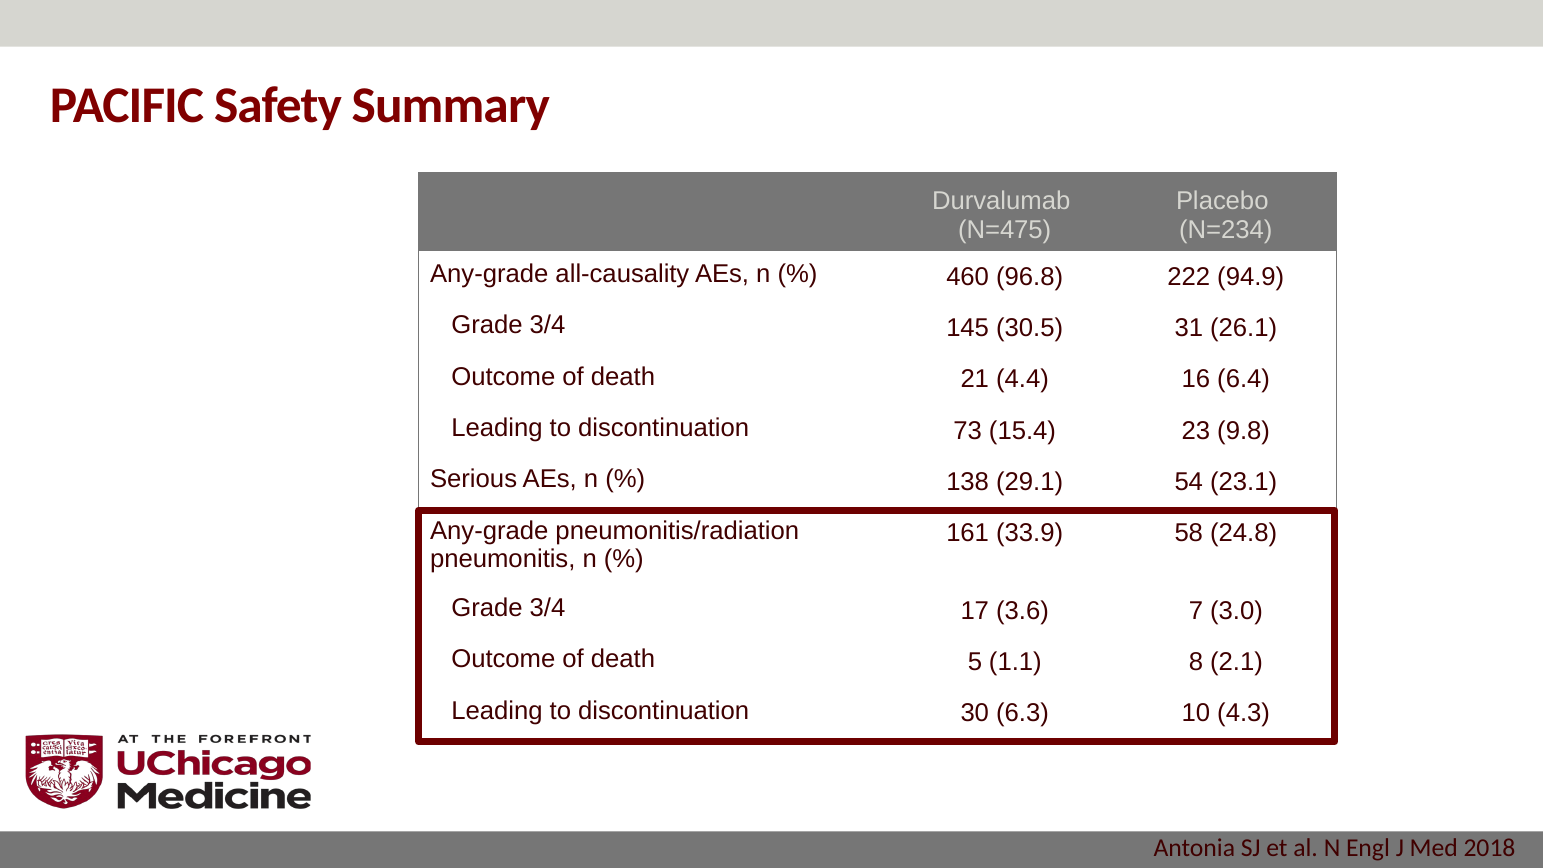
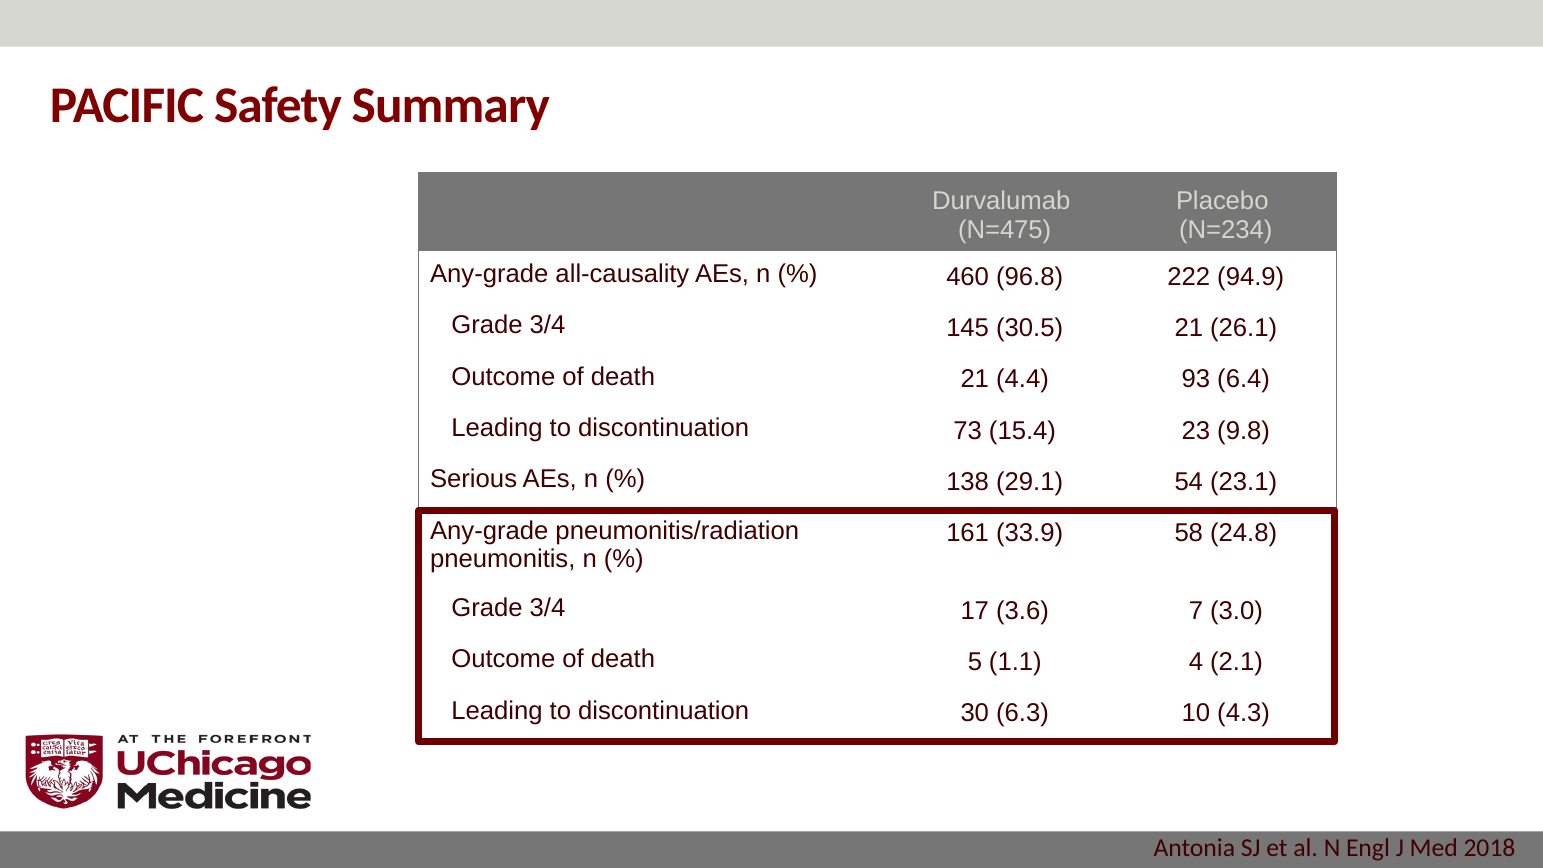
30.5 31: 31 -> 21
16: 16 -> 93
8: 8 -> 4
